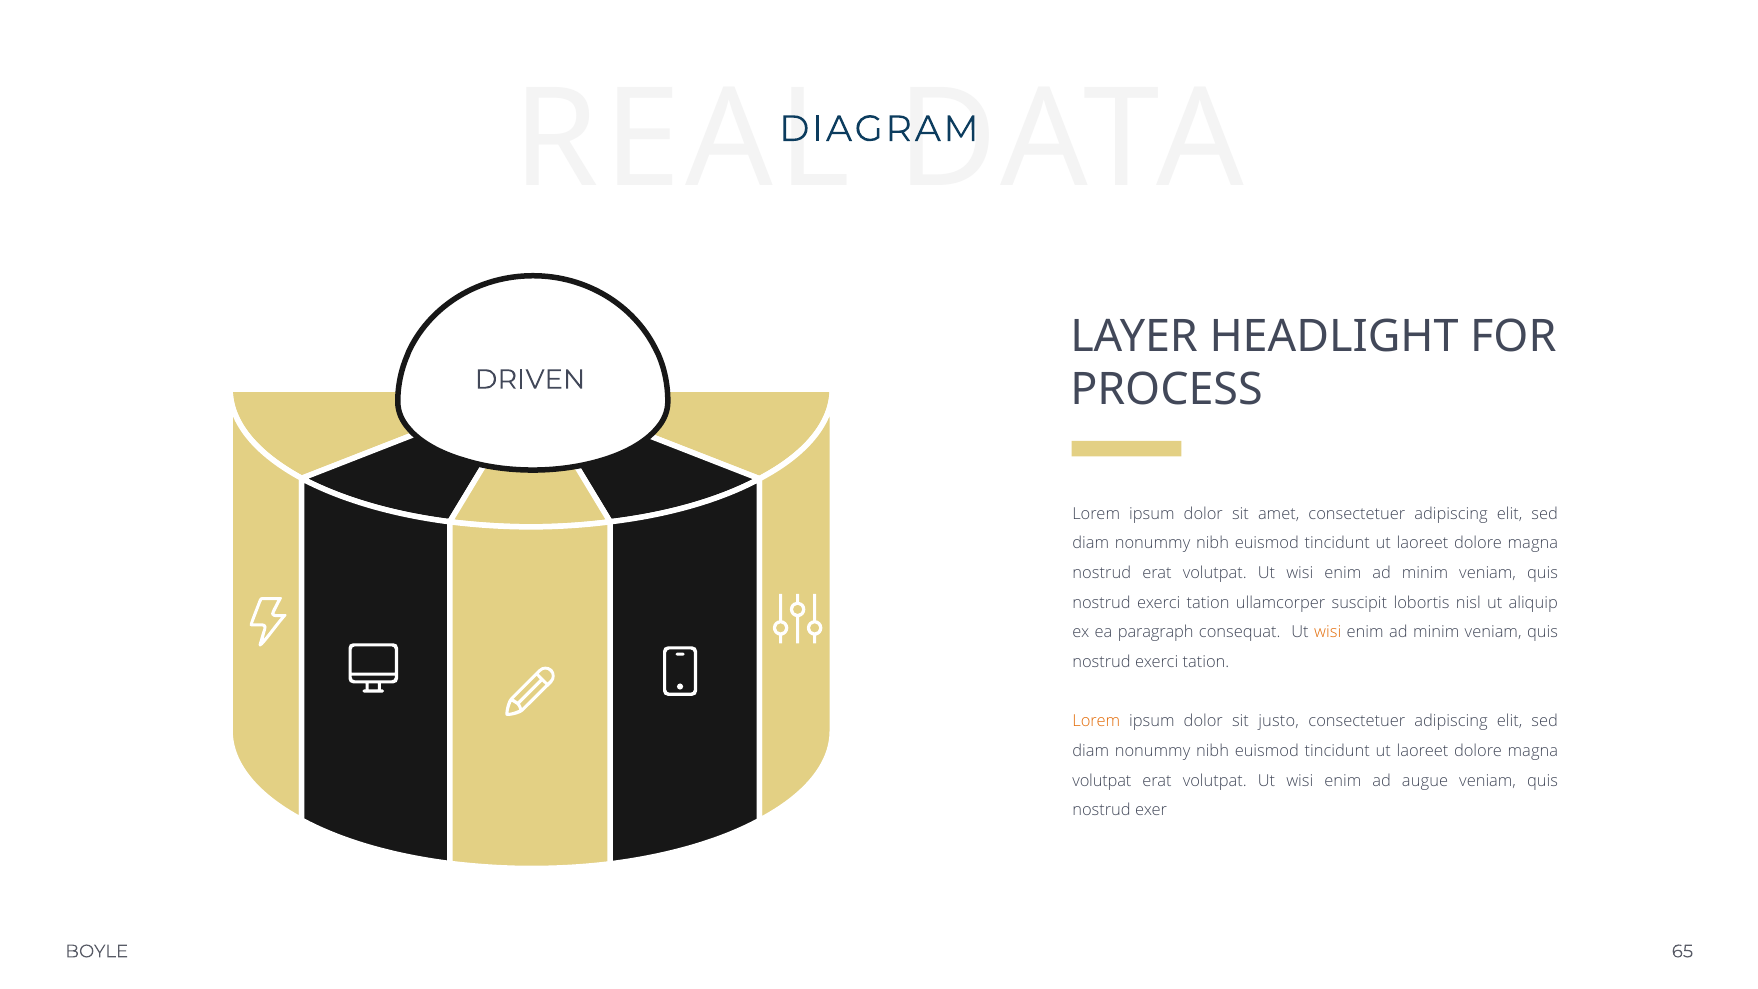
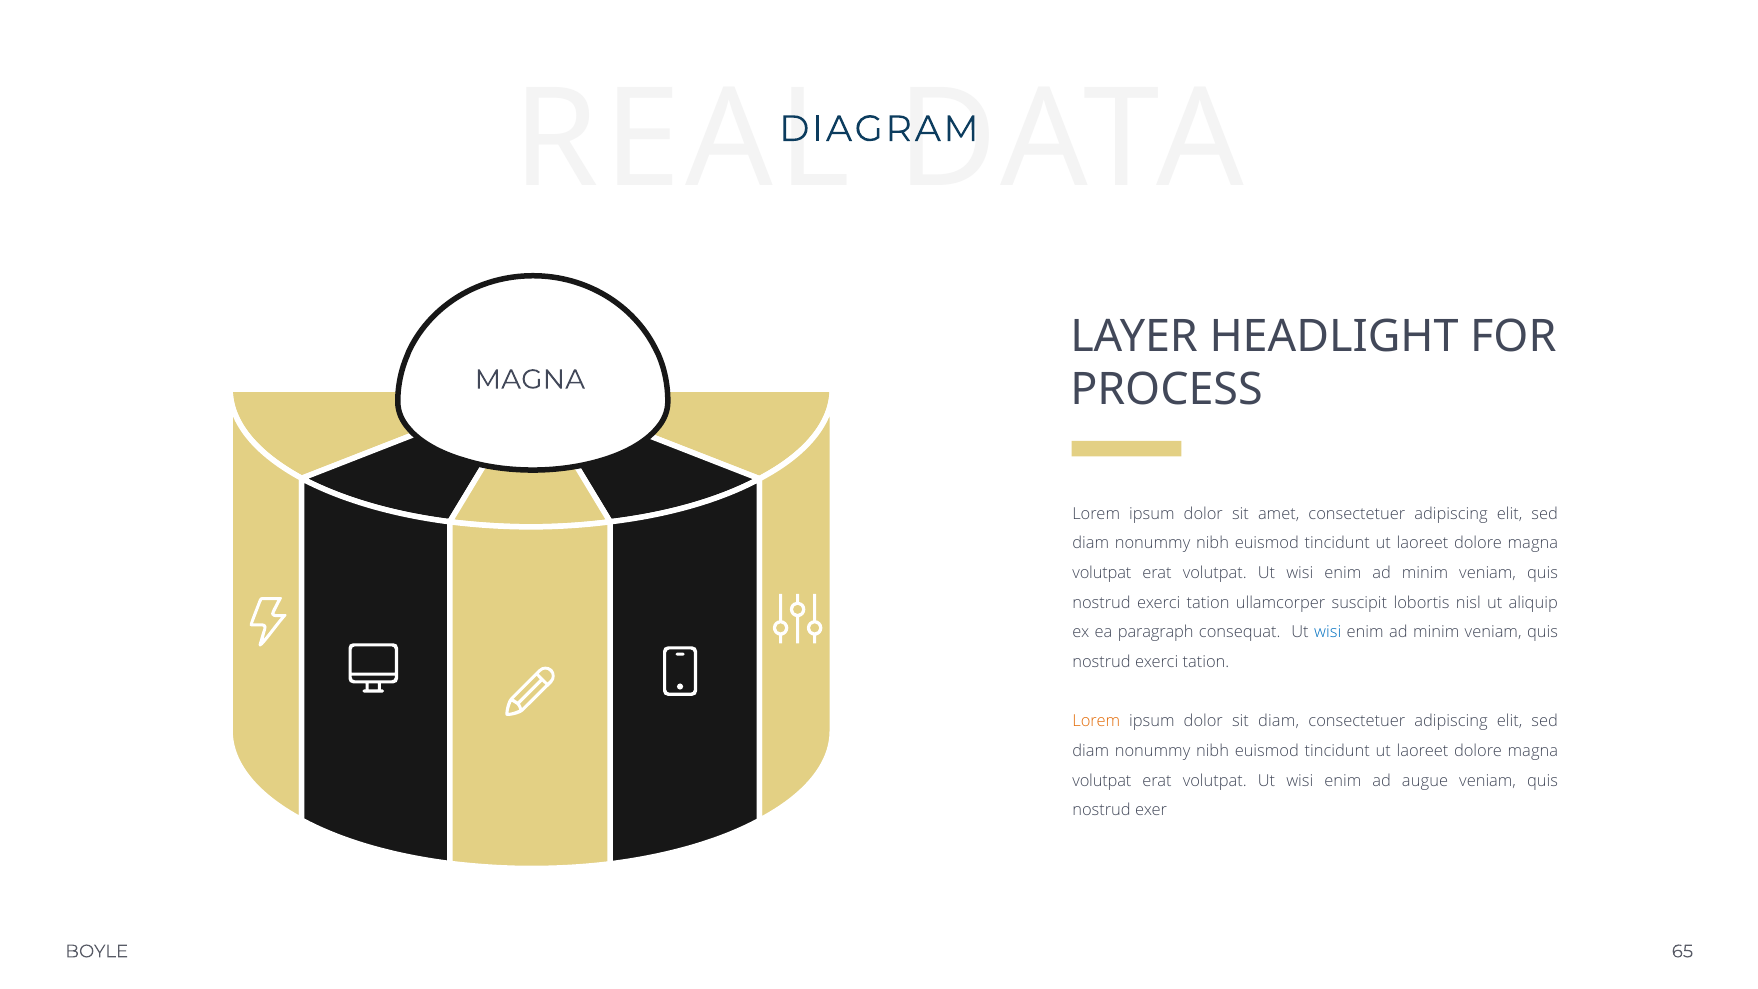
DRIVEN at (530, 379): DRIVEN -> MAGNA
nostrud at (1102, 573): nostrud -> volutpat
wisi at (1328, 632) colour: orange -> blue
sit justo: justo -> diam
